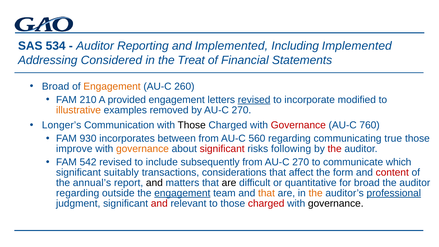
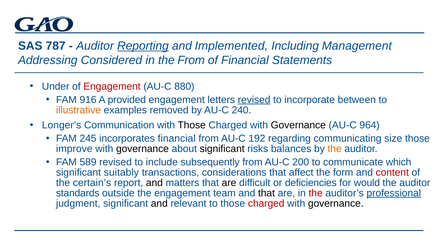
534: 534 -> 787
Reporting underline: none -> present
Including Implemented: Implemented -> Management
the Treat: Treat -> From
Broad at (56, 86): Broad -> Under
Engagement at (112, 86) colour: orange -> red
260: 260 -> 880
210: 210 -> 916
modified: modified -> between
by AU-C 270: 270 -> 240
Governance at (298, 125) colour: red -> black
760: 760 -> 964
930: 930 -> 245
incorporates between: between -> financial
560: 560 -> 192
true: true -> size
governance at (142, 149) colour: orange -> black
significant at (222, 149) colour: red -> black
following: following -> balances
the at (335, 149) colour: red -> orange
542: 542 -> 589
from AU-C 270: 270 -> 200
annual’s: annual’s -> certain’s
quantitative: quantitative -> deficiencies
for broad: broad -> would
regarding at (78, 193): regarding -> standards
engagement at (182, 193) underline: present -> none
that at (266, 193) colour: orange -> black
the at (316, 193) colour: orange -> red
and at (159, 203) colour: red -> black
